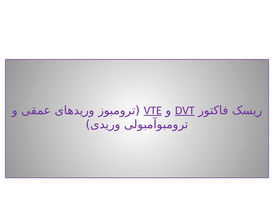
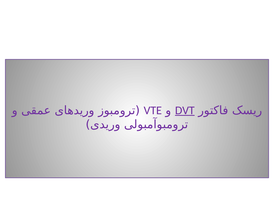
VTE underline: present -> none
